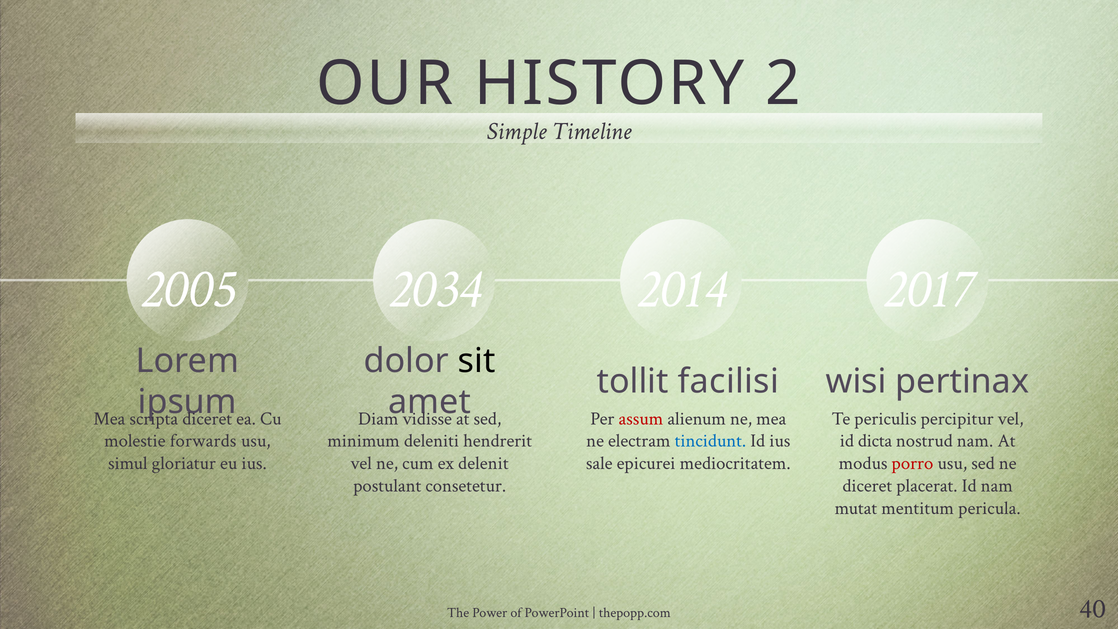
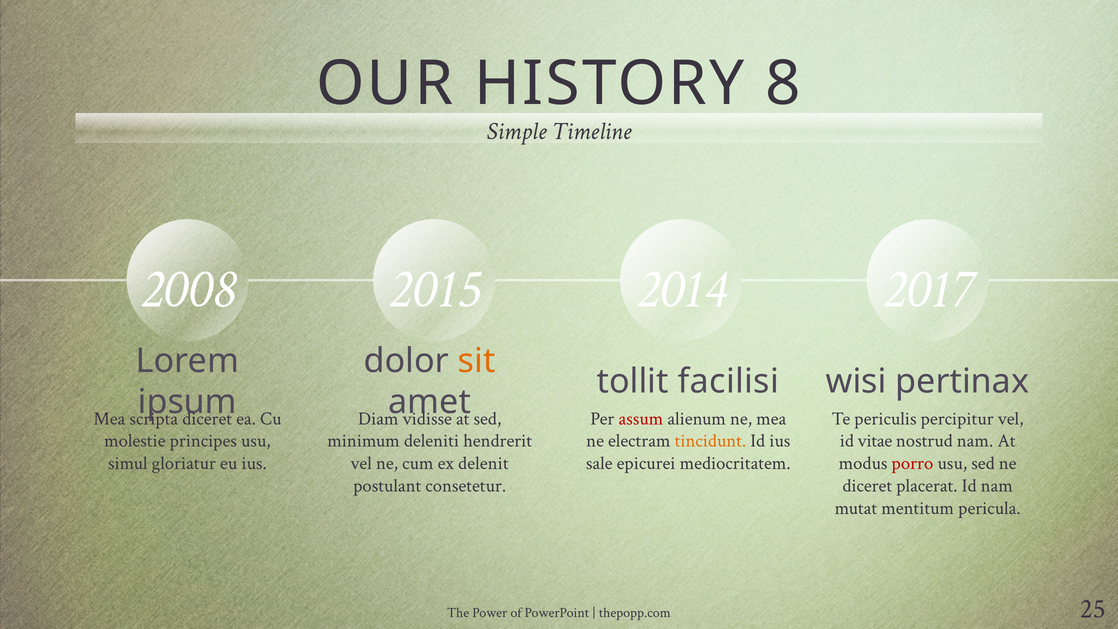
2: 2 -> 8
2005: 2005 -> 2008
2034: 2034 -> 2015
sit colour: black -> orange
forwards: forwards -> principes
tincidunt colour: blue -> orange
dicta: dicta -> vitae
40: 40 -> 25
